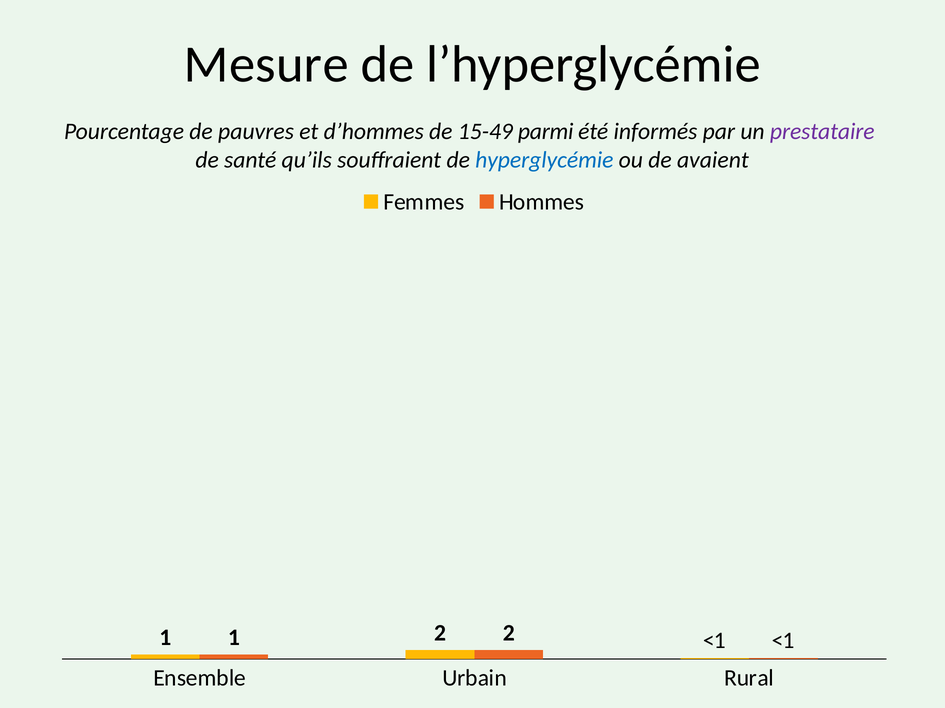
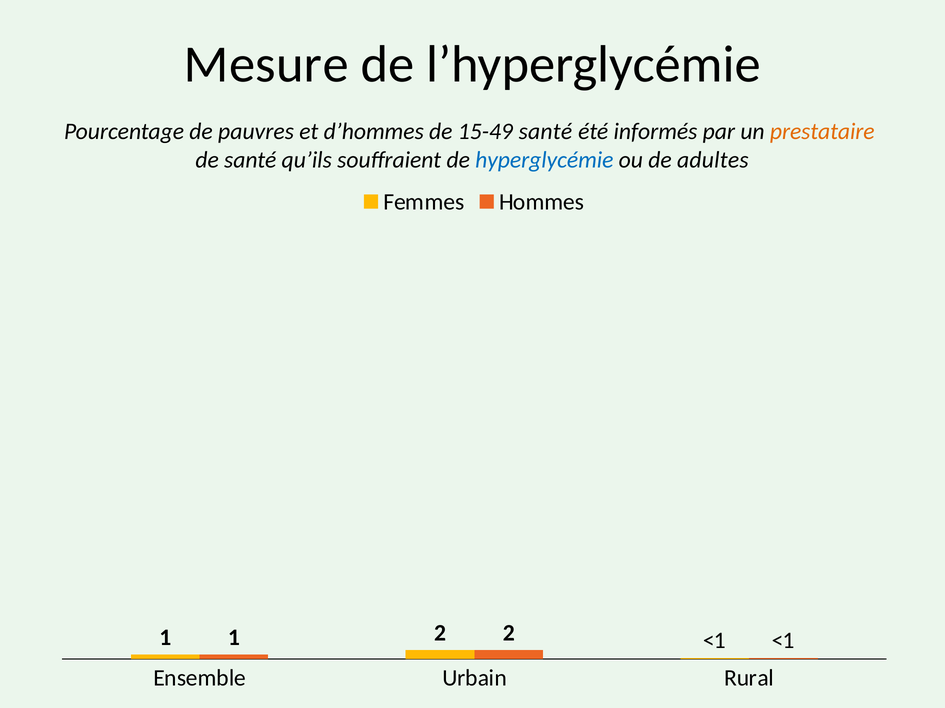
15-49 parmi: parmi -> santé
prestataire colour: purple -> orange
avaient: avaient -> adultes
